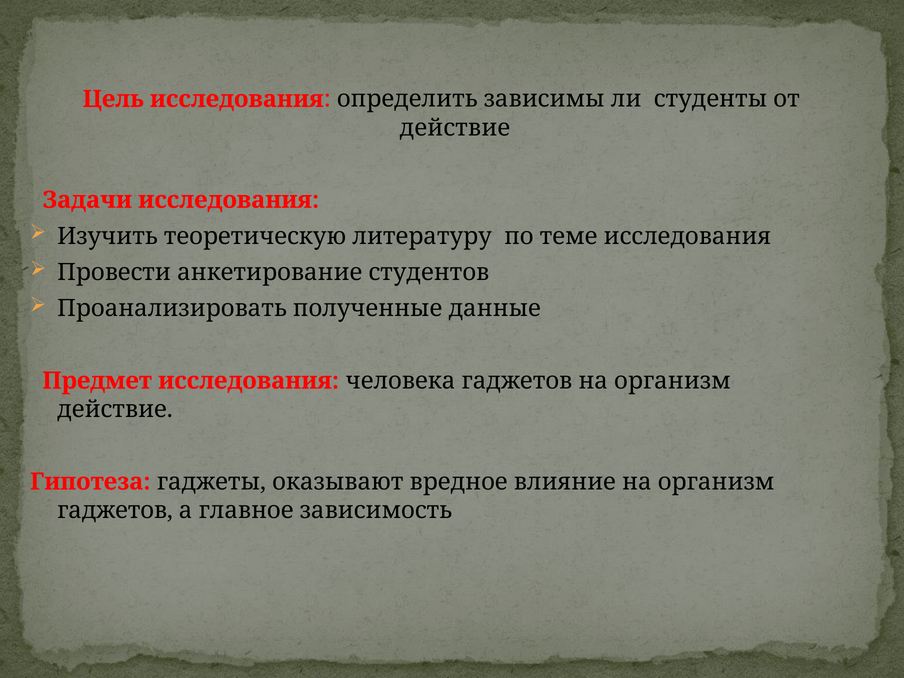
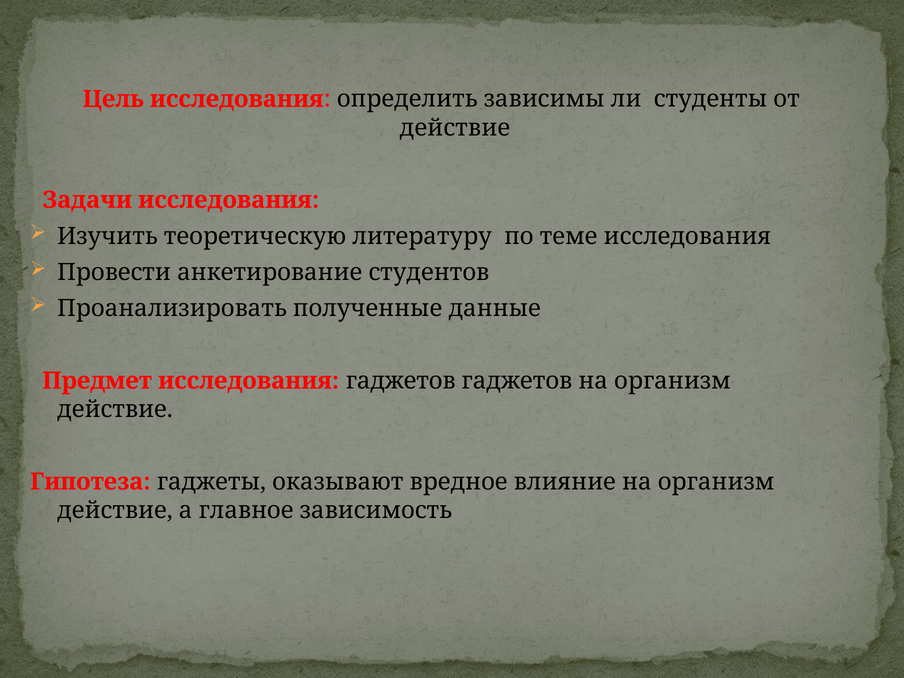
исследования человека: человека -> гаджетов
гаджетов at (115, 510): гаджетов -> действие
